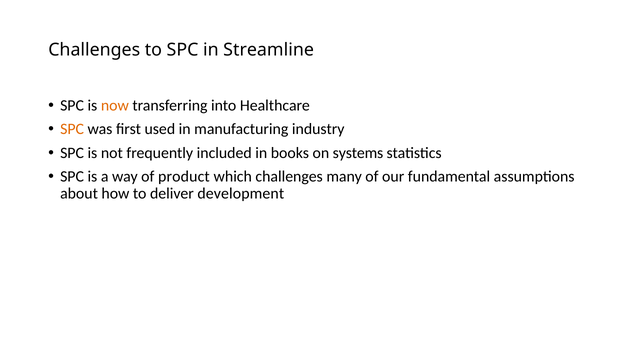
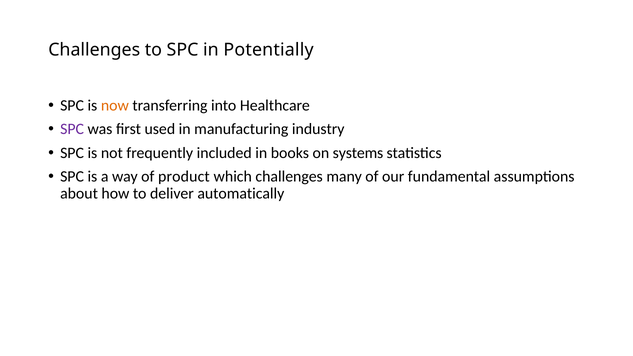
Streamline: Streamline -> Potentially
SPC at (72, 129) colour: orange -> purple
development: development -> automatically
